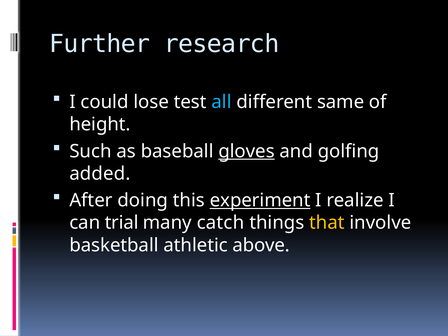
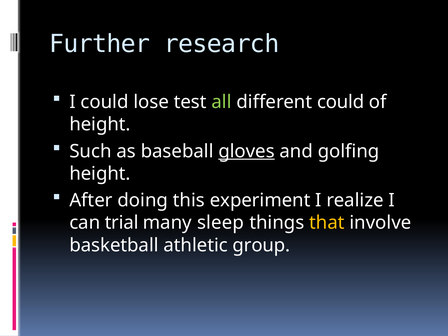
all colour: light blue -> light green
different same: same -> could
added at (100, 174): added -> height
experiment underline: present -> none
catch: catch -> sleep
above: above -> group
